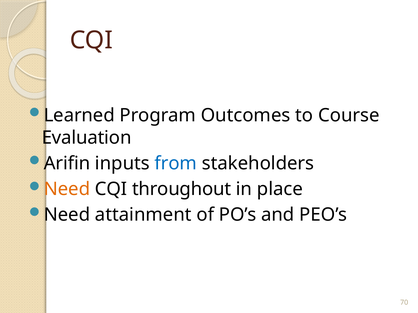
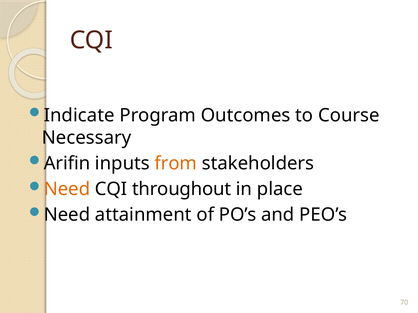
Learned: Learned -> Indicate
Evaluation: Evaluation -> Necessary
from colour: blue -> orange
